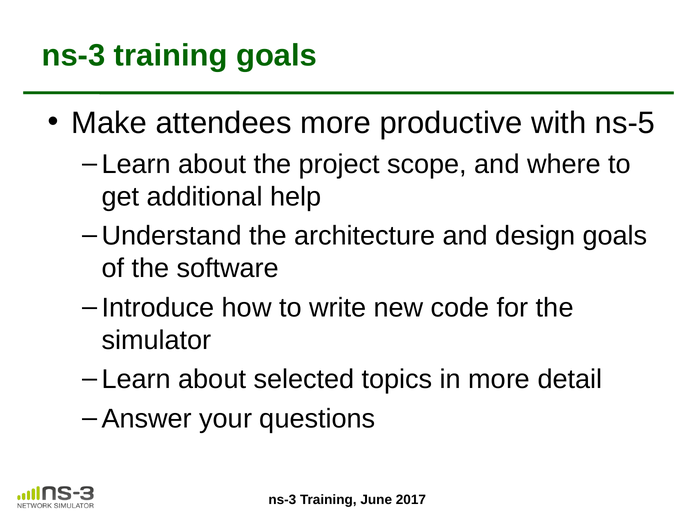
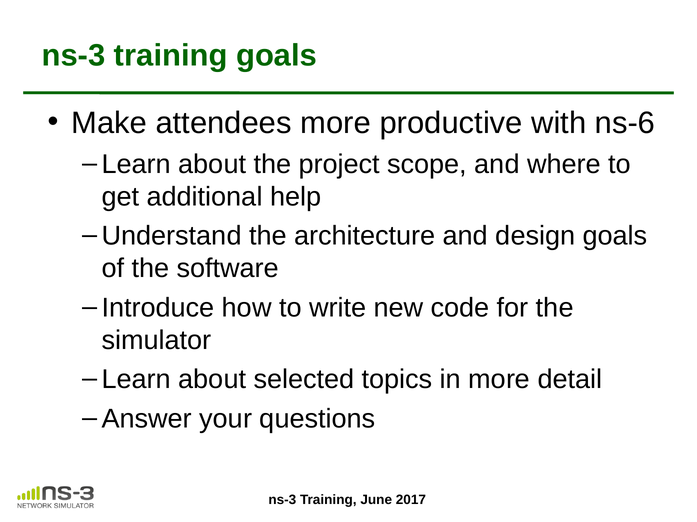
ns-5: ns-5 -> ns-6
